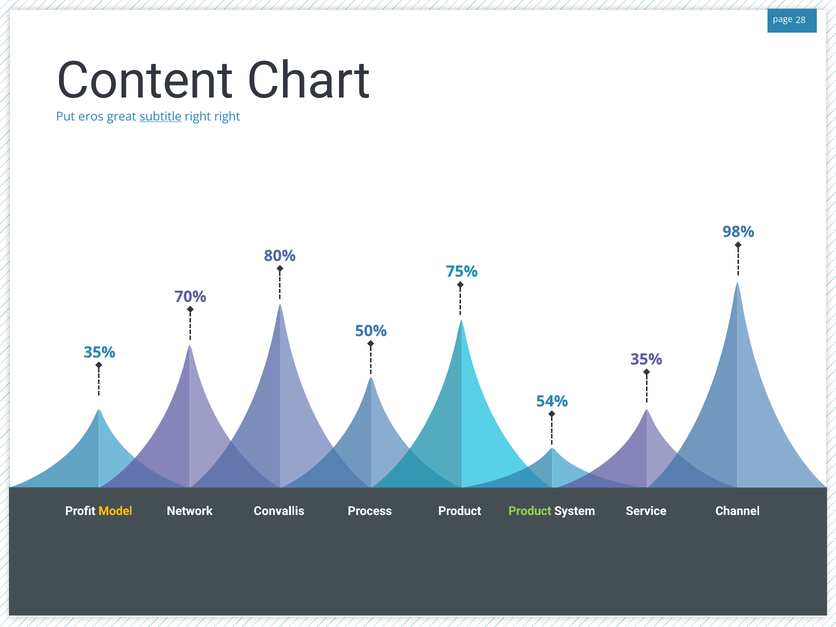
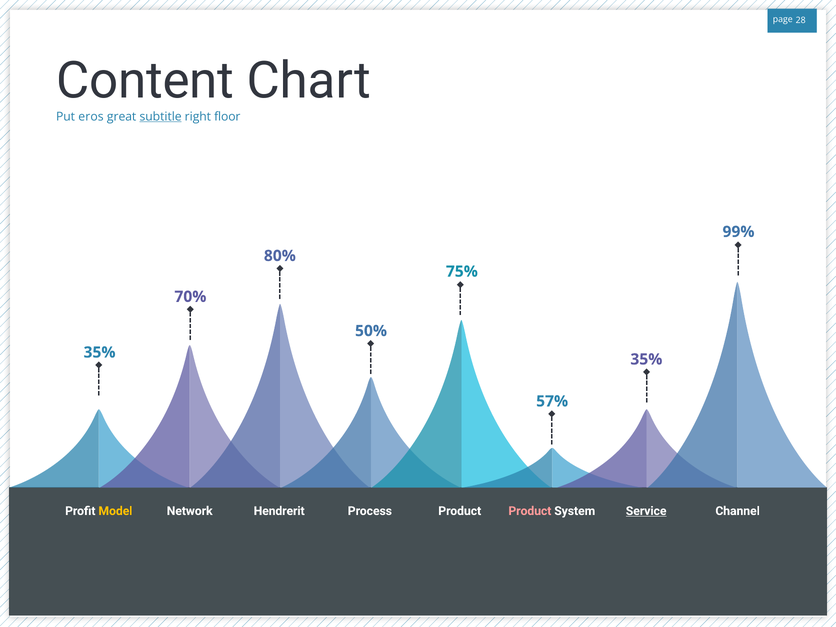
right right: right -> floor
98%: 98% -> 99%
54%: 54% -> 57%
Convallis: Convallis -> Hendrerit
Product at (530, 511) colour: light green -> pink
Service underline: none -> present
